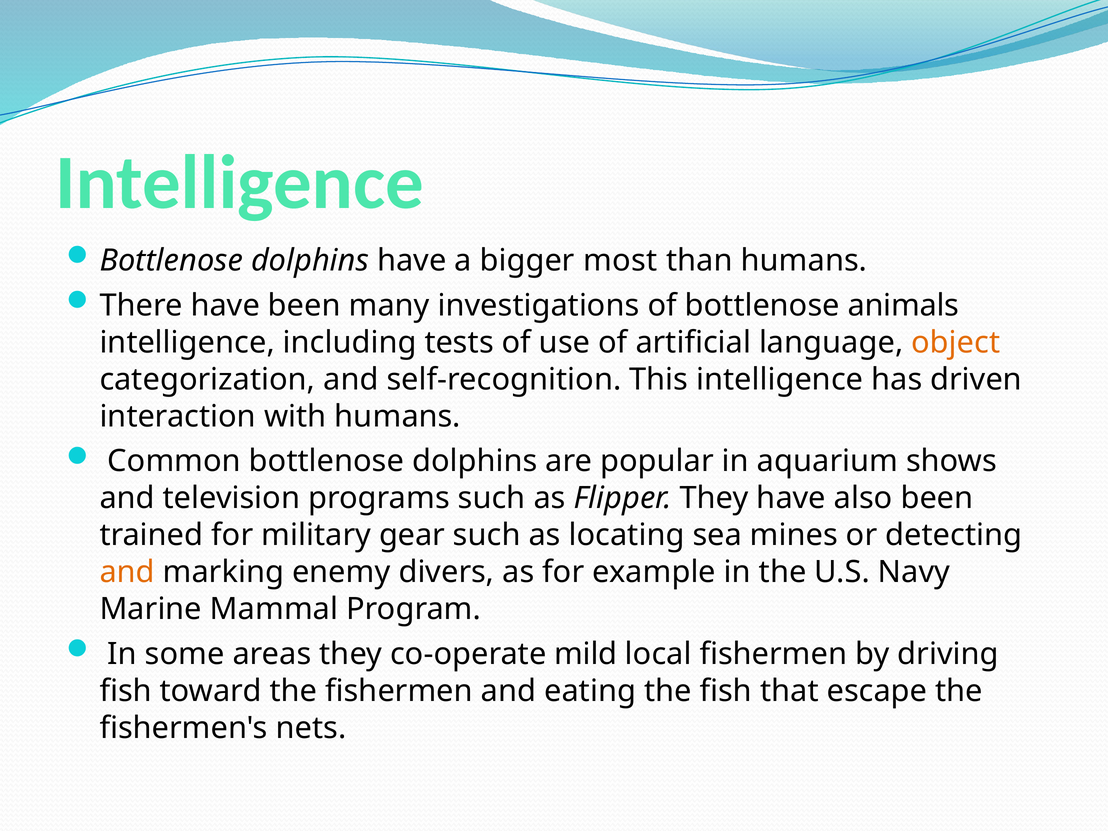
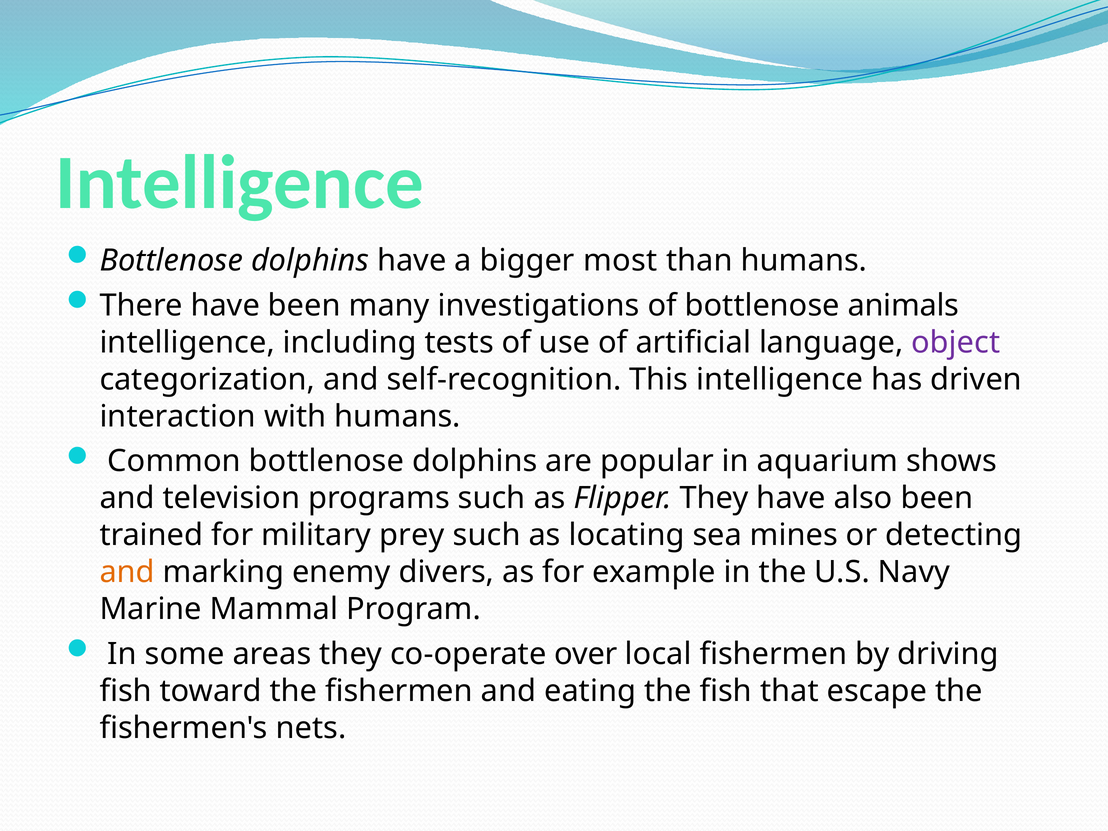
object colour: orange -> purple
gear: gear -> prey
mild: mild -> over
